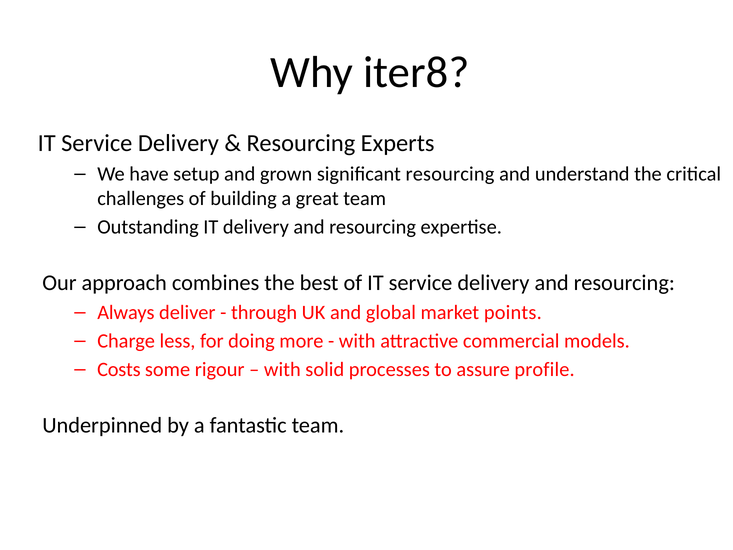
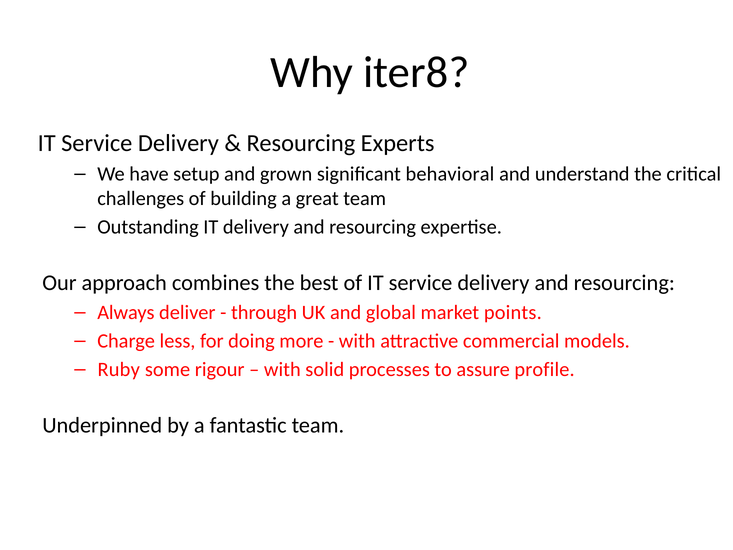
significant resourcing: resourcing -> behavioral
Costs: Costs -> Ruby
